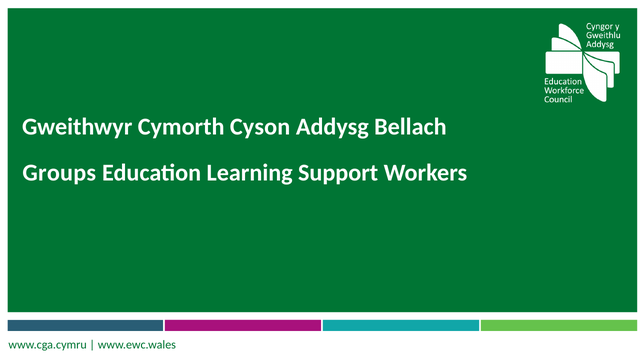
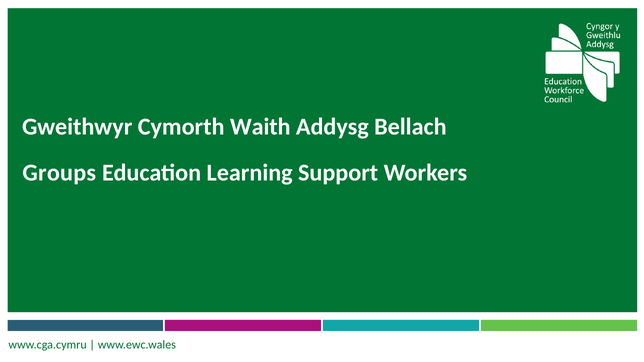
Cyson: Cyson -> Waith
